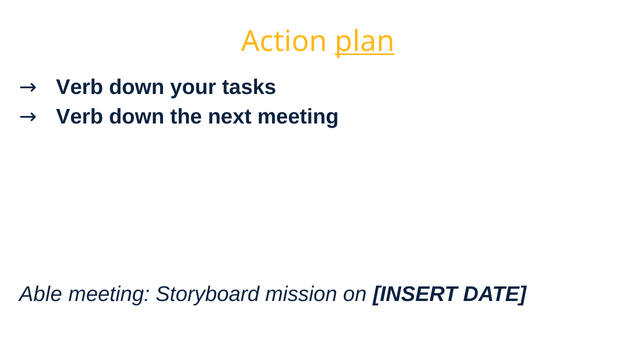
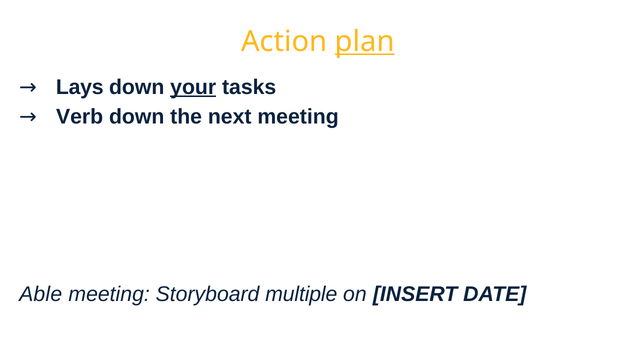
Verb at (80, 87): Verb -> Lays
your underline: none -> present
mission: mission -> multiple
